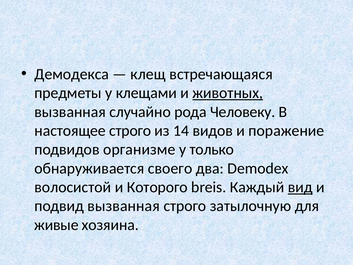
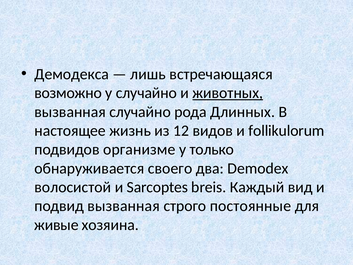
клещ: клещ -> лишь
предметы: предметы -> возможно
у клещами: клещами -> случайно
Человеку: Человеку -> Длинных
настоящее строго: строго -> жизнь
14: 14 -> 12
поражение: поражение -> follikulorum
Которого: Которого -> Sarcoptes
вид underline: present -> none
затылочную: затылочную -> постоянные
